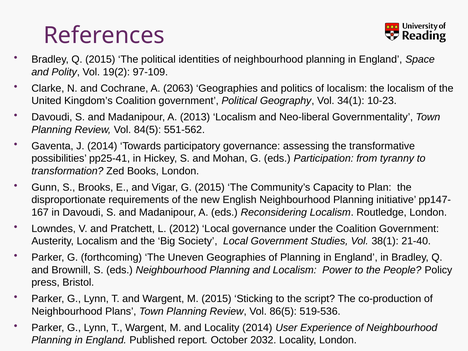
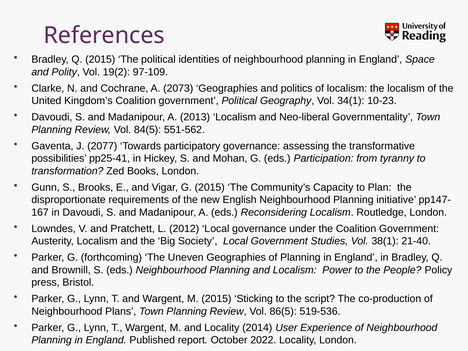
2063: 2063 -> 2073
J 2014: 2014 -> 2077
2032: 2032 -> 2022
